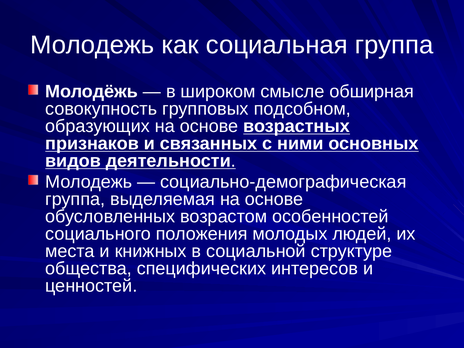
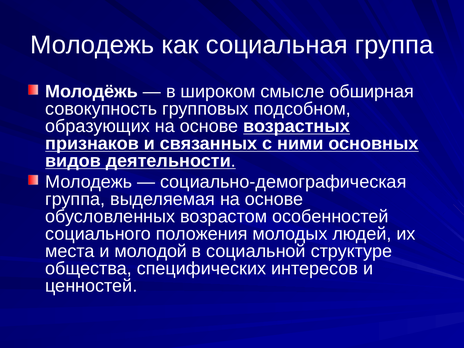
книжных: книжных -> молодой
